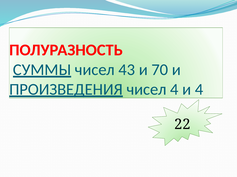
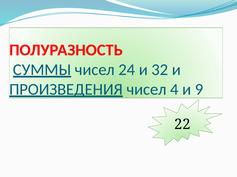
43: 43 -> 24
70: 70 -> 32
и 4: 4 -> 9
